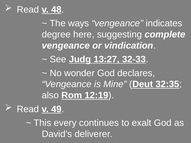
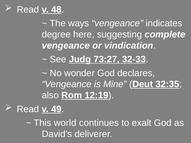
13:27: 13:27 -> 73:27
every: every -> world
